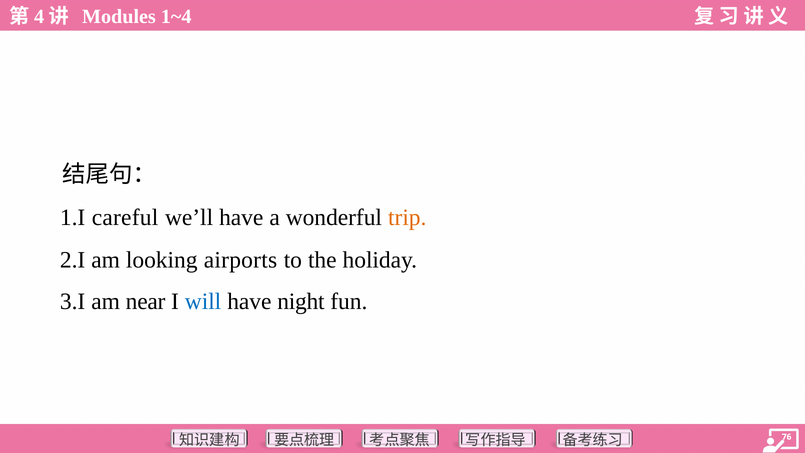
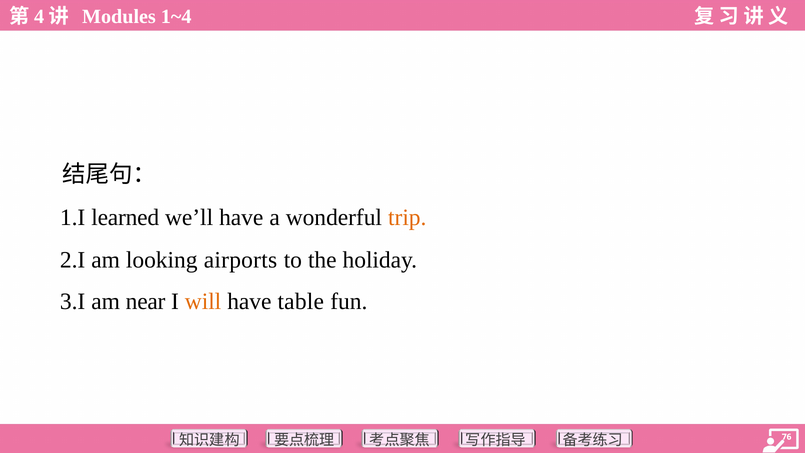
careful: careful -> learned
will colour: blue -> orange
night: night -> table
